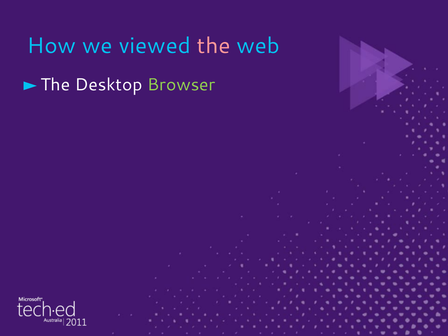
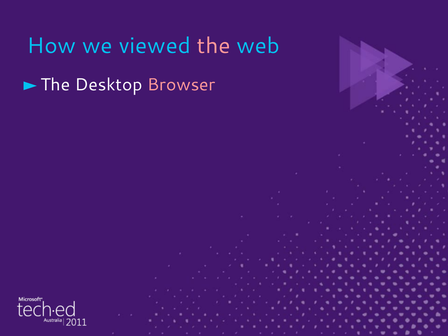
Browser colour: light green -> pink
